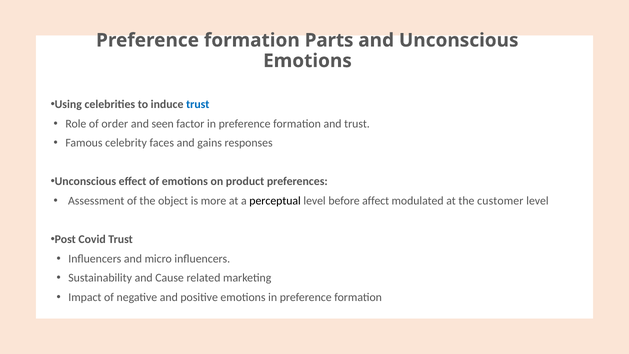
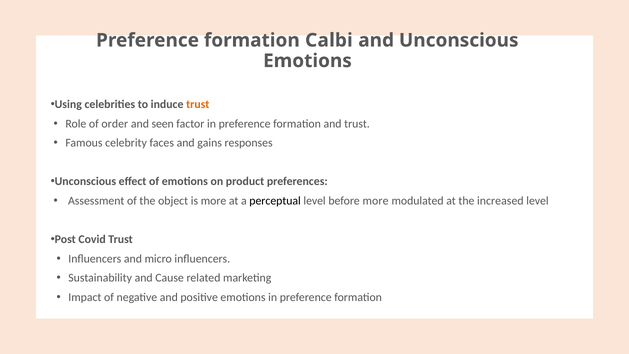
Parts: Parts -> Calbi
trust at (198, 104) colour: blue -> orange
before affect: affect -> more
customer: customer -> increased
